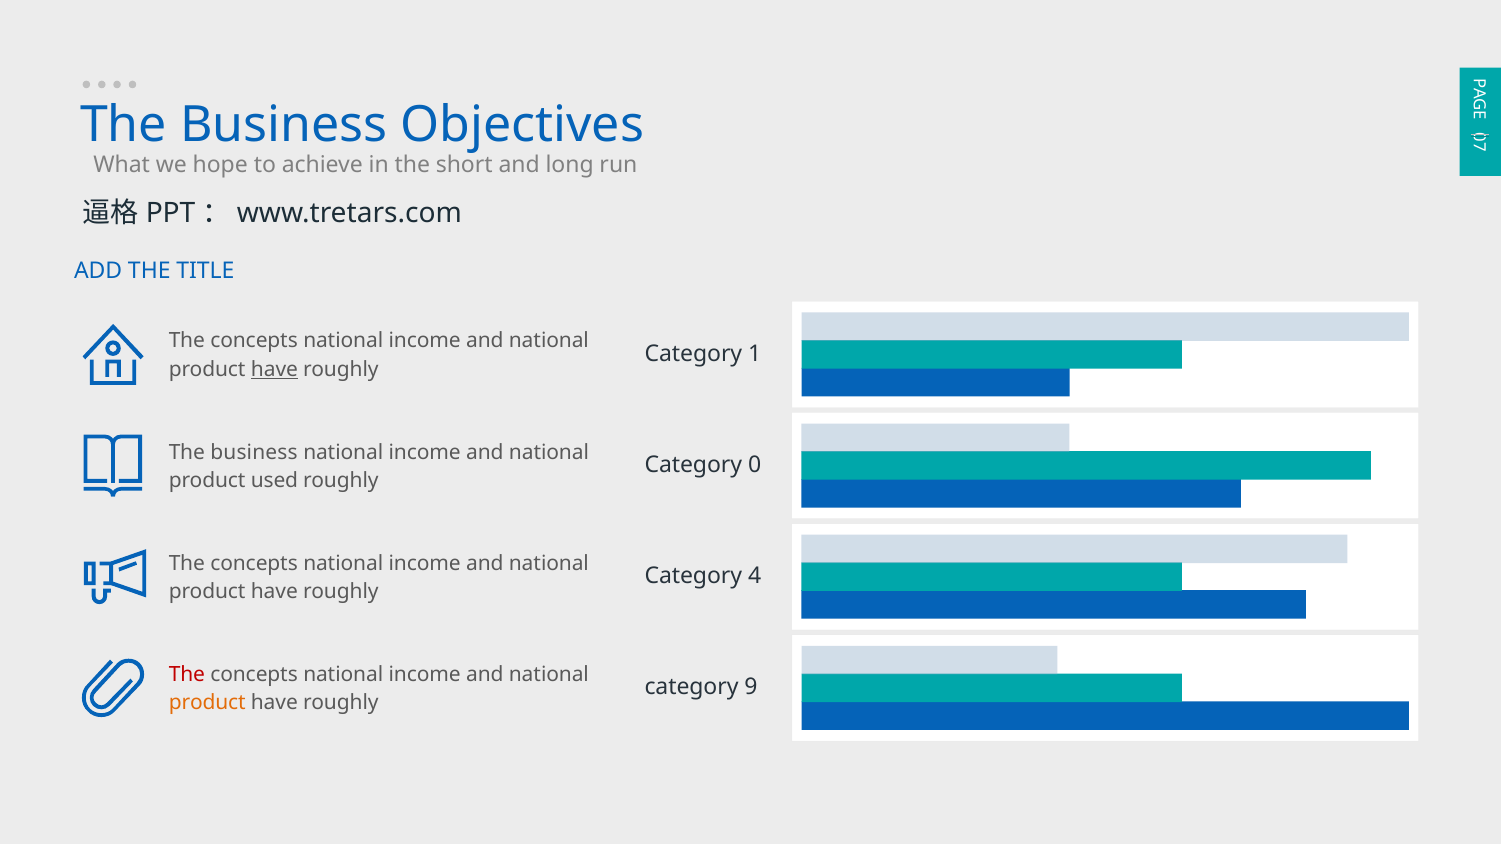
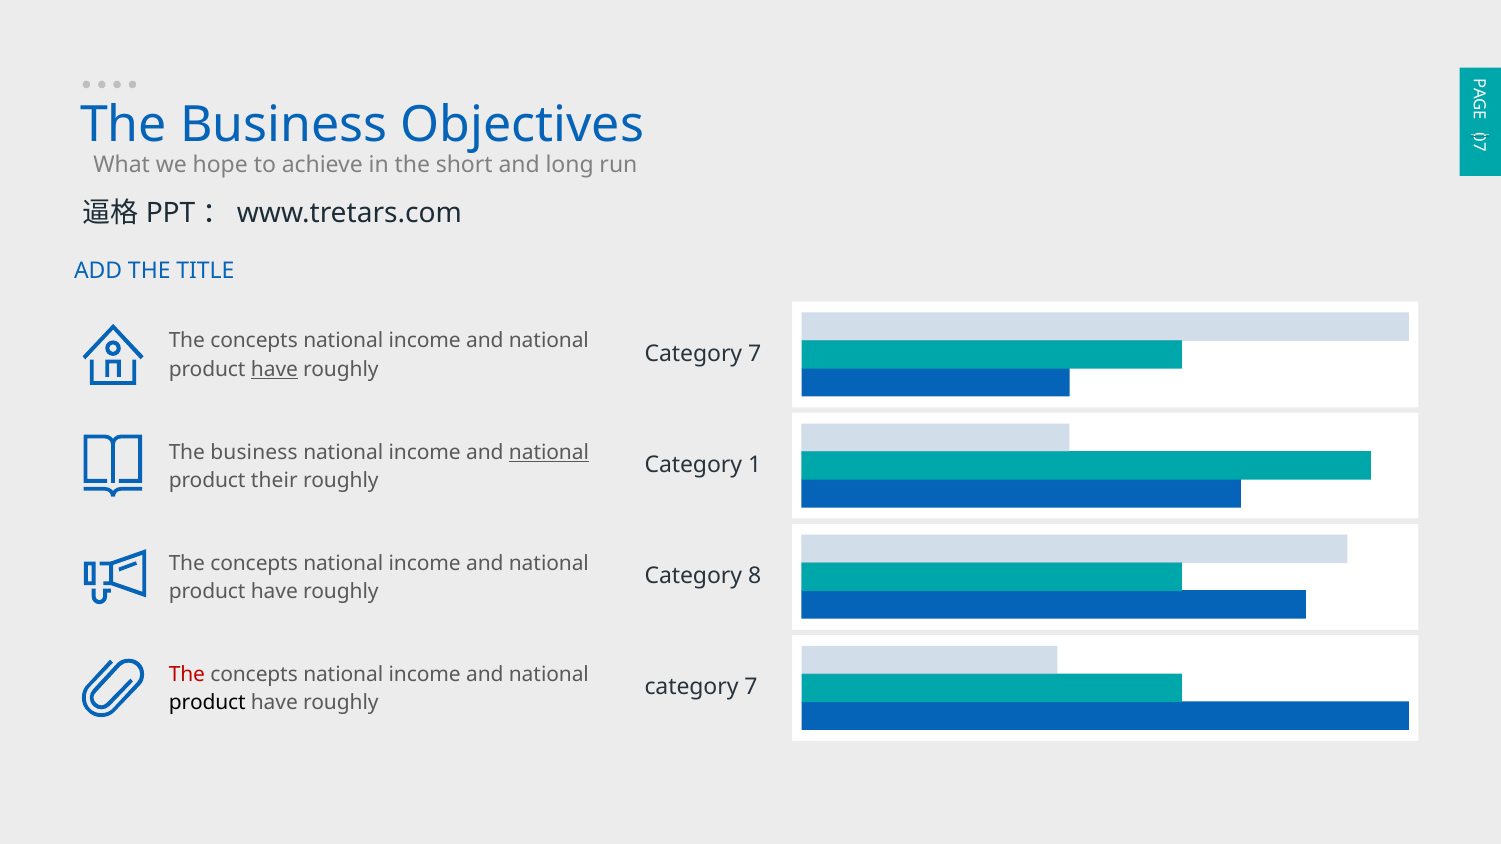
1 at (755, 354): 1 -> 7
national at (549, 452) underline: none -> present
Category 0: 0 -> 1
used: used -> their
4: 4 -> 8
9 at (751, 687): 9 -> 7
product at (207, 703) colour: orange -> black
